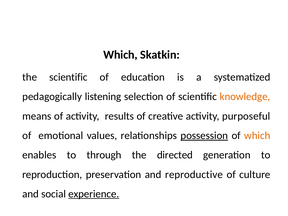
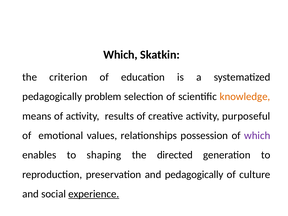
the scientific: scientific -> criterion
listening: listening -> problem
possession underline: present -> none
which at (257, 136) colour: orange -> purple
through: through -> shaping
and reproductive: reproductive -> pedagogically
